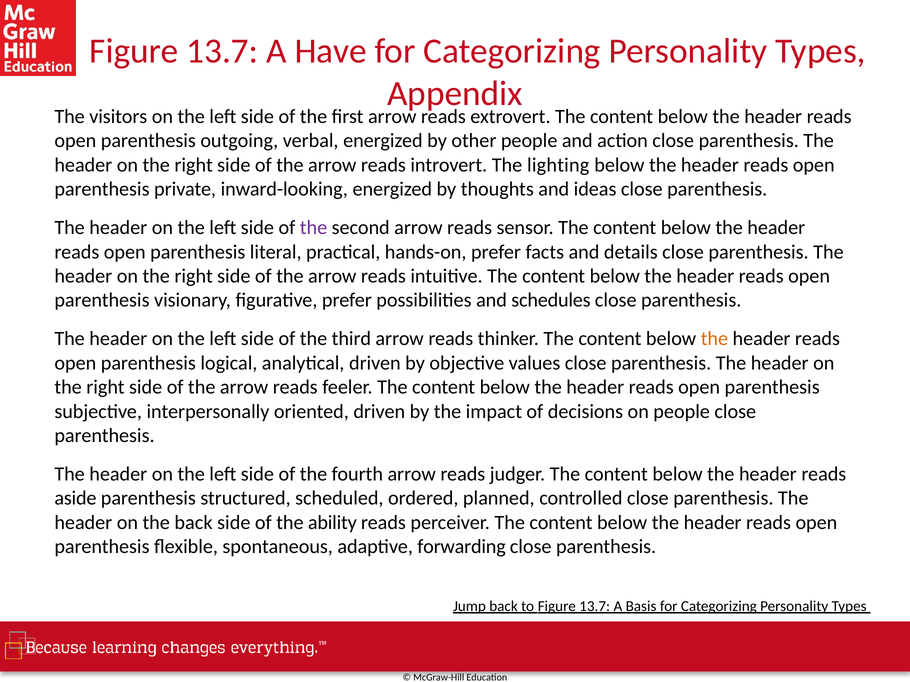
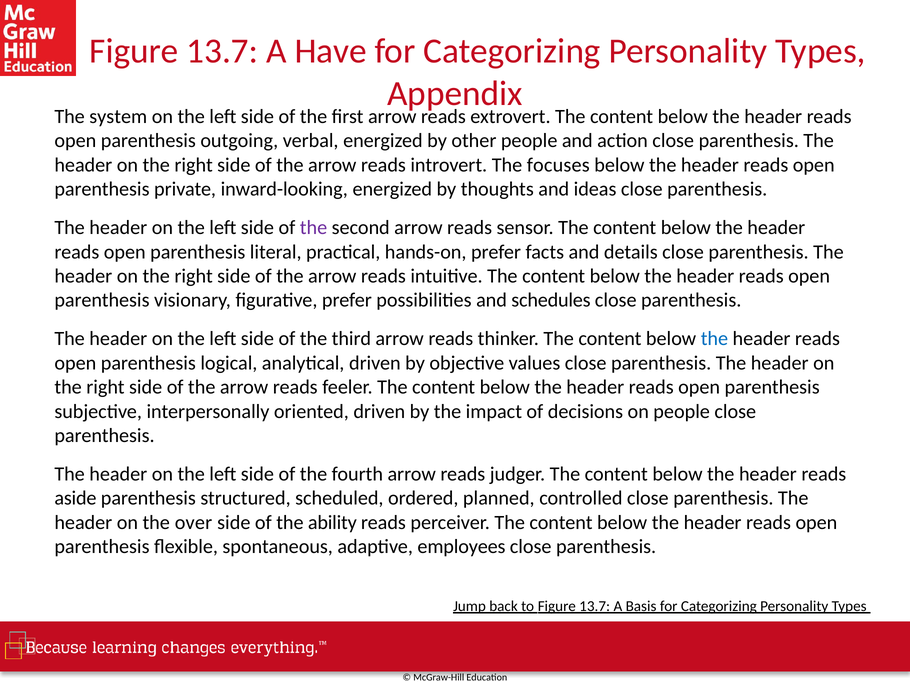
visitors: visitors -> system
lighting: lighting -> focuses
the at (714, 339) colour: orange -> blue
the back: back -> over
forwarding: forwarding -> employees
